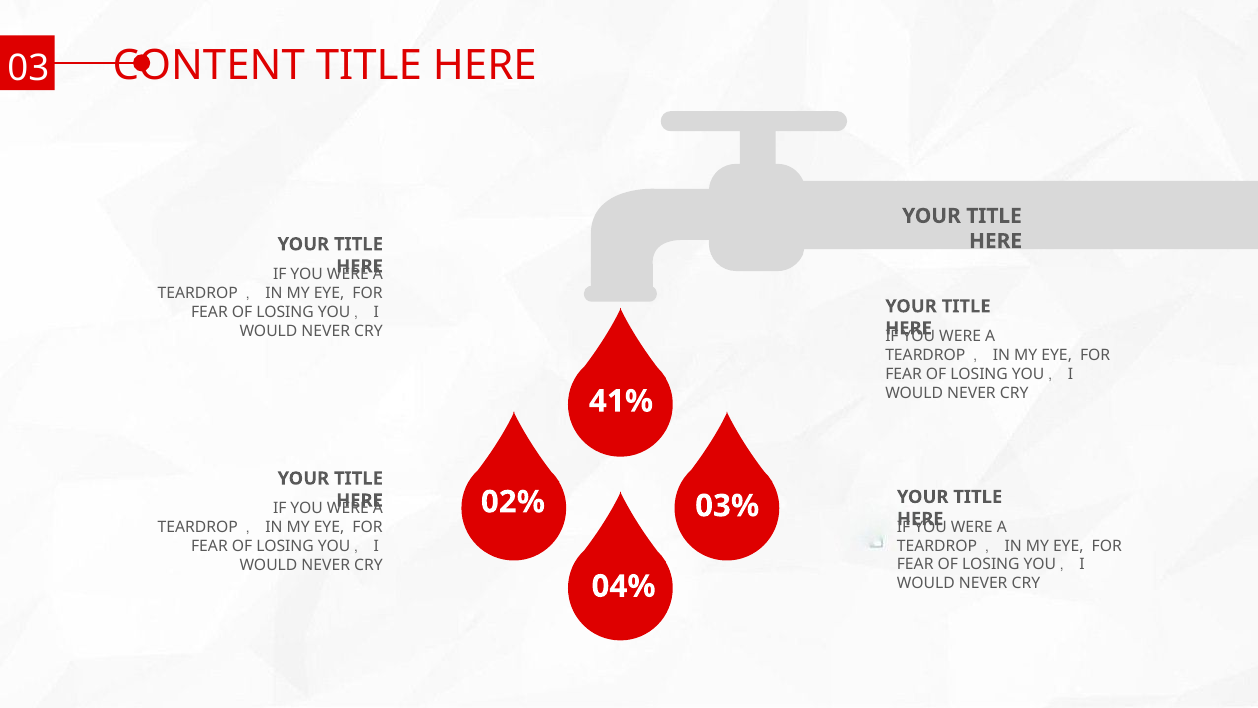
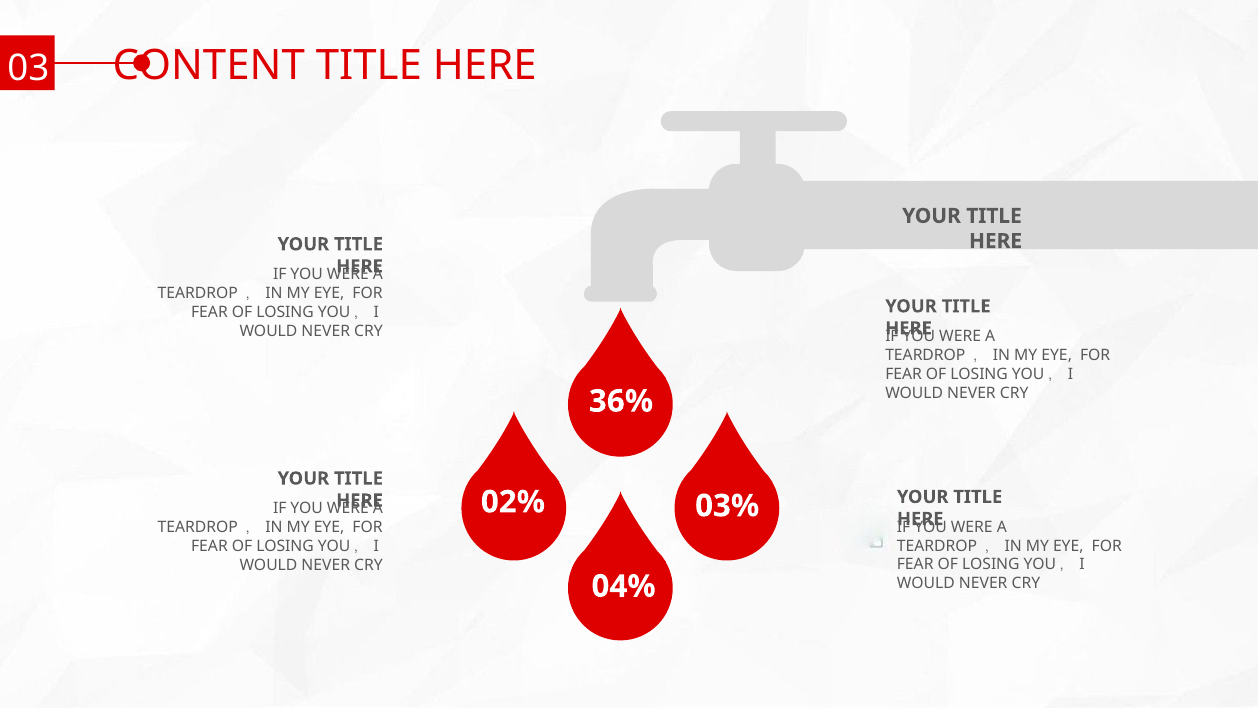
41%: 41% -> 36%
